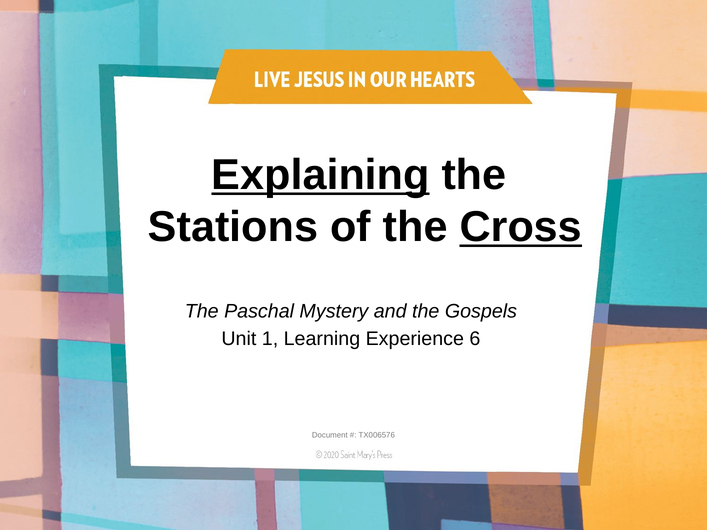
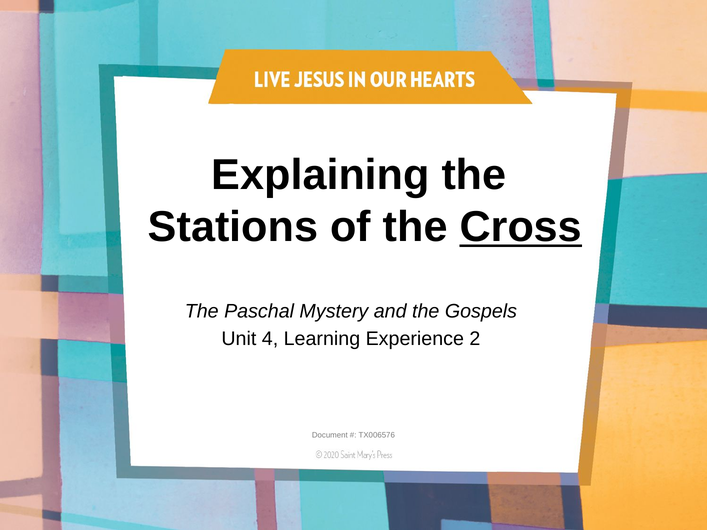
Explaining underline: present -> none
1: 1 -> 4
6: 6 -> 2
